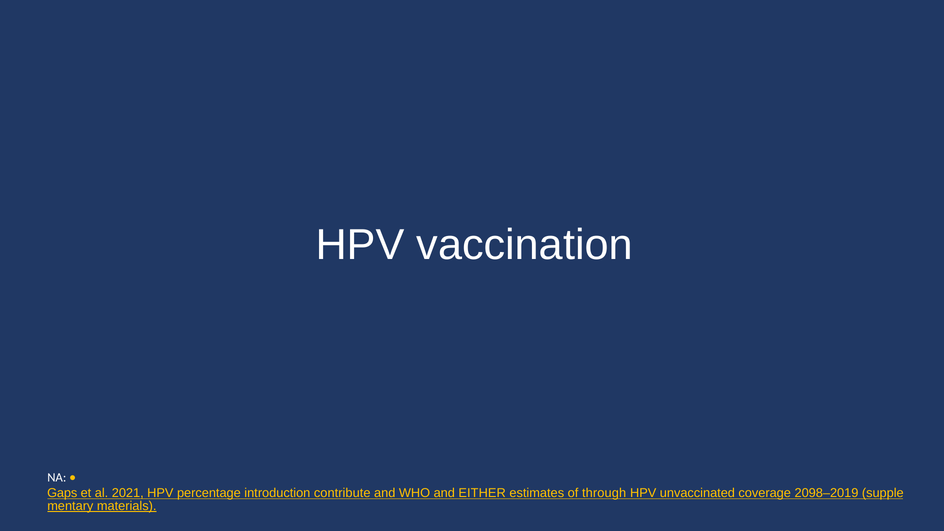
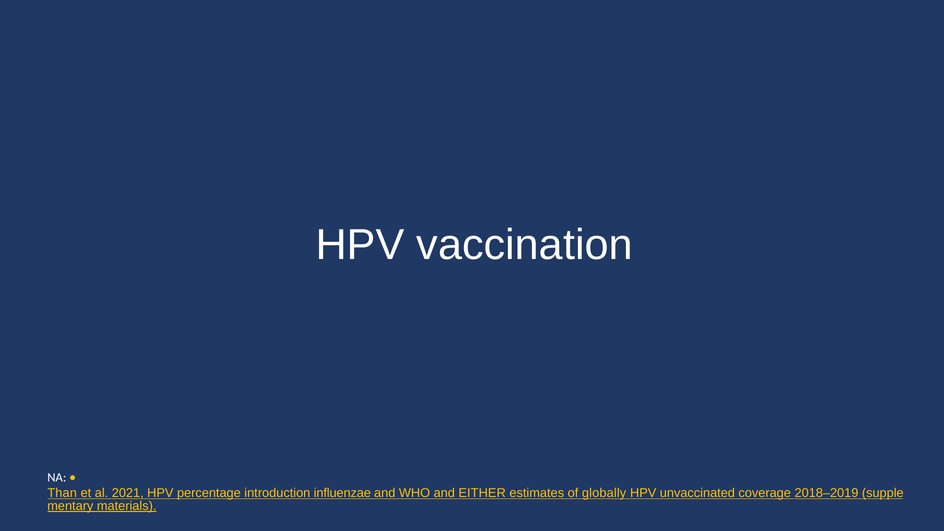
Gaps: Gaps -> Than
contribute: contribute -> influenzae
through: through -> globally
2098–2019: 2098–2019 -> 2018–2019
